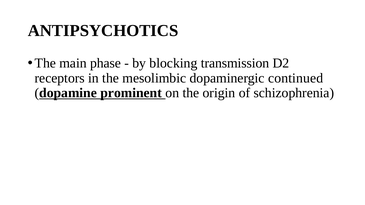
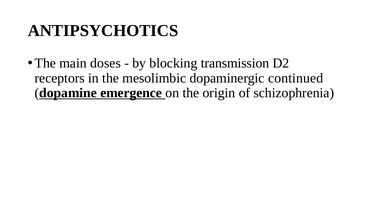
phase: phase -> doses
prominent: prominent -> emergence
